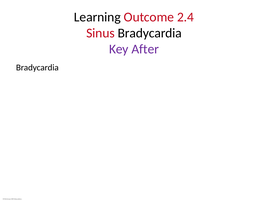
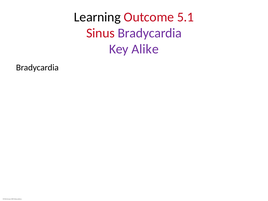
2.4: 2.4 -> 5.1
Bradycardia at (150, 33) colour: black -> purple
After: After -> Alike
